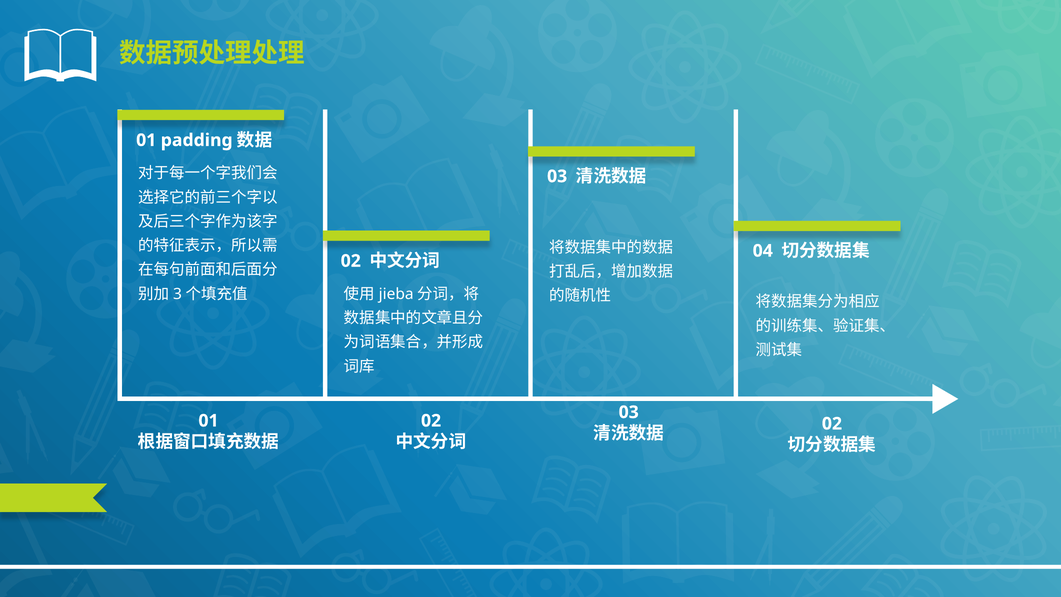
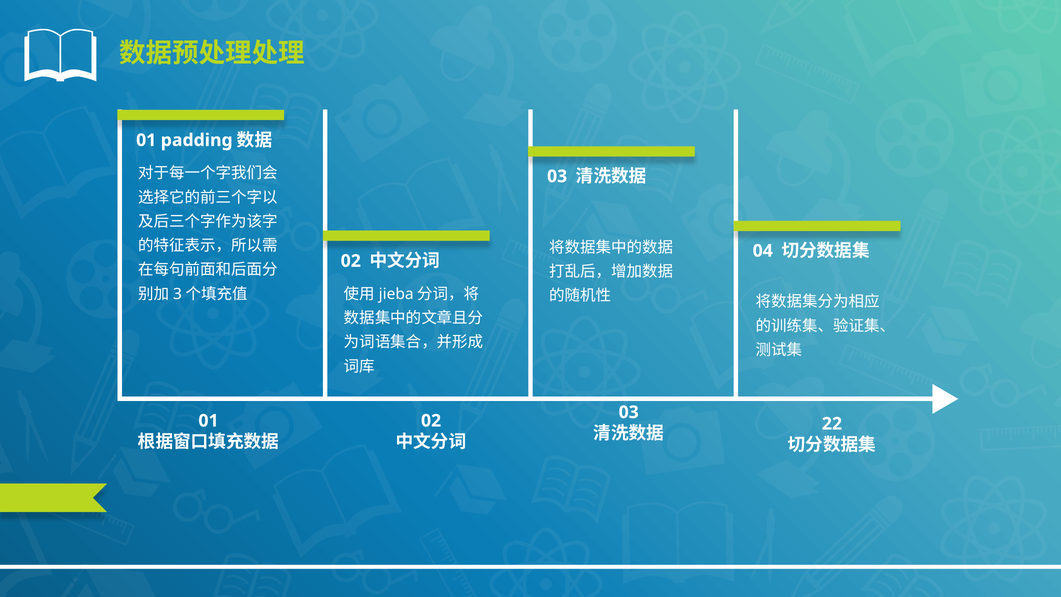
02 at (832, 424): 02 -> 22
